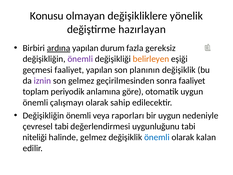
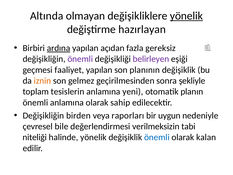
Konusu: Konusu -> Altında
yönelik at (186, 16) underline: none -> present
durum: durum -> açıdan
belirleyen colour: orange -> purple
iznin colour: purple -> orange
sonra faaliyet: faaliyet -> şekliyle
periyodik: periyodik -> tesislerin
göre: göre -> yeni
otomatik uygun: uygun -> planın
önemli çalışmayı: çalışmayı -> anlamına
önemli at (79, 115): önemli -> birden
çevresel tabi: tabi -> bile
uygunluğunu: uygunluğunu -> verilmeksizin
halinde gelmez: gelmez -> yönelik
